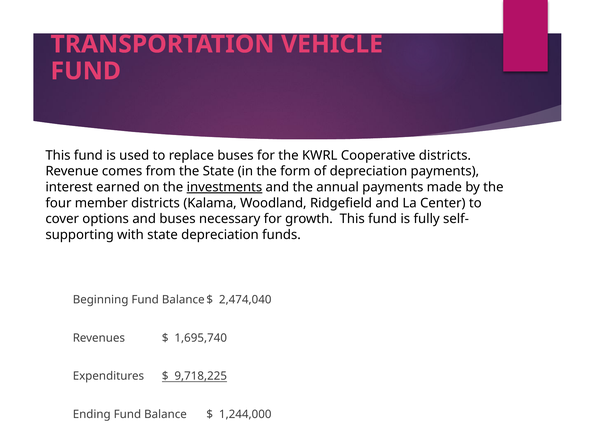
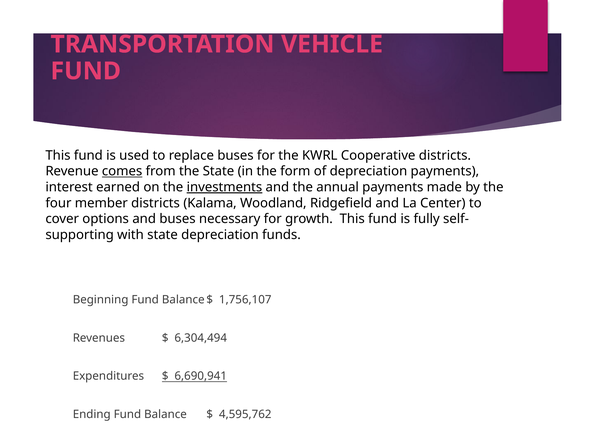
comes underline: none -> present
2,474,040: 2,474,040 -> 1,756,107
1,695,740: 1,695,740 -> 6,304,494
9,718,225: 9,718,225 -> 6,690,941
1,244,000: 1,244,000 -> 4,595,762
